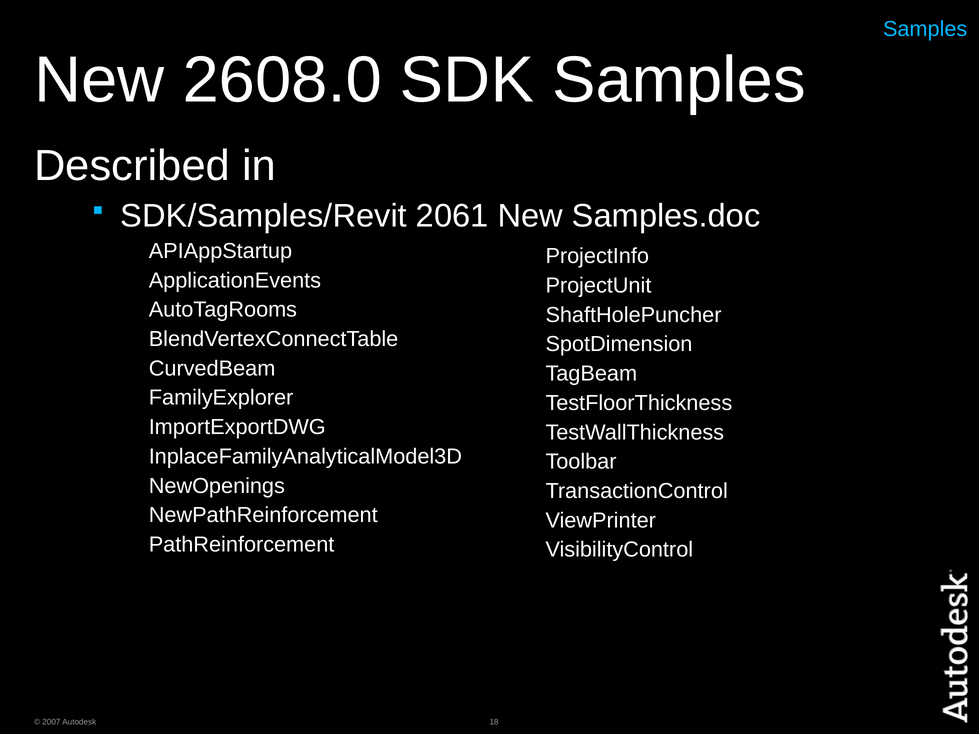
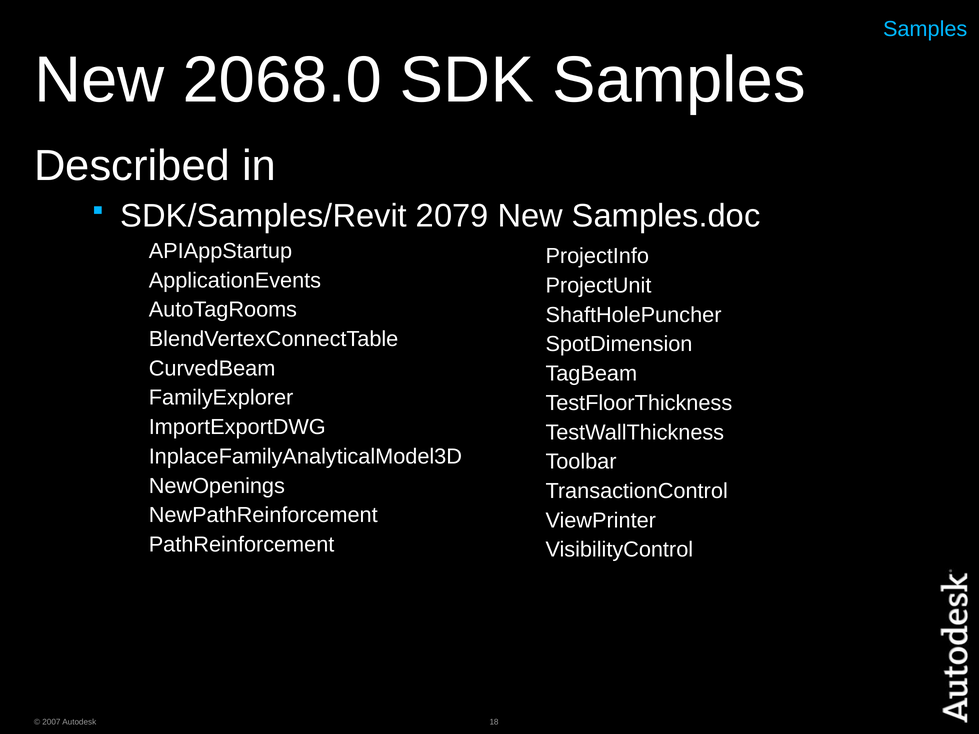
2608.0: 2608.0 -> 2068.0
2061: 2061 -> 2079
